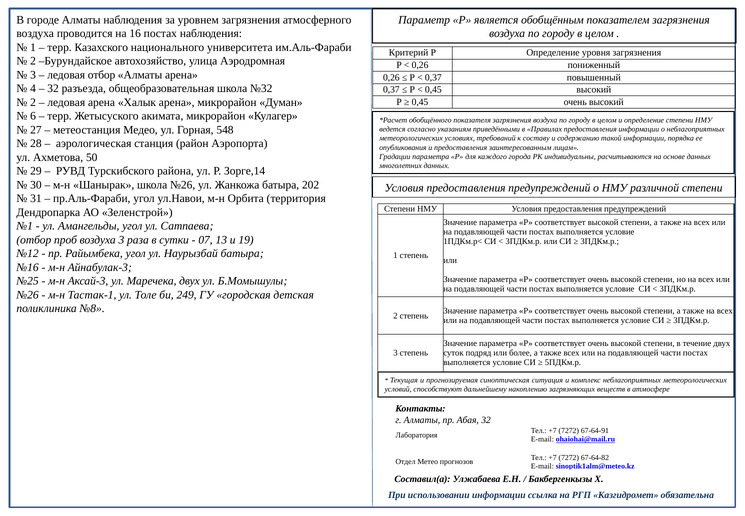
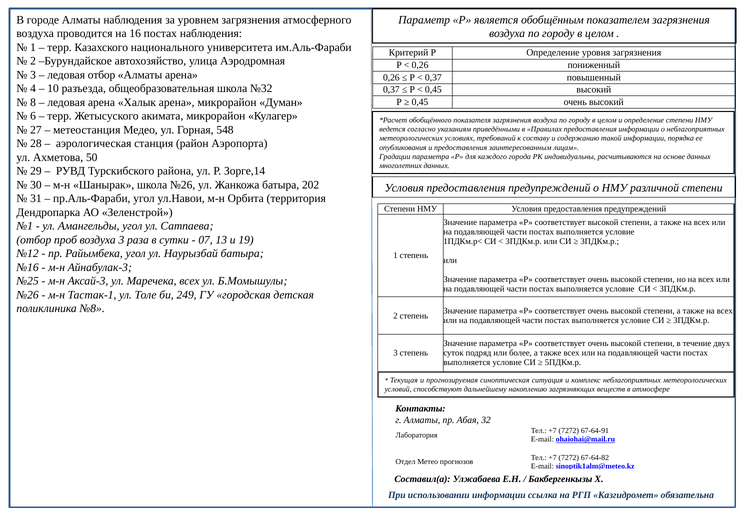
32 at (53, 89): 32 -> 10
2 at (33, 102): 2 -> 8
Маречека двух: двух -> всех
